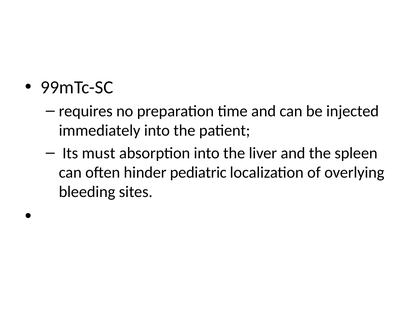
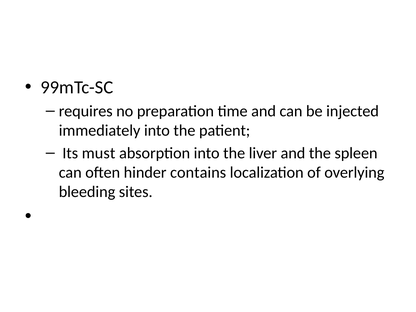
pediatric: pediatric -> contains
